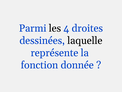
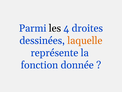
laquelle colour: black -> orange
